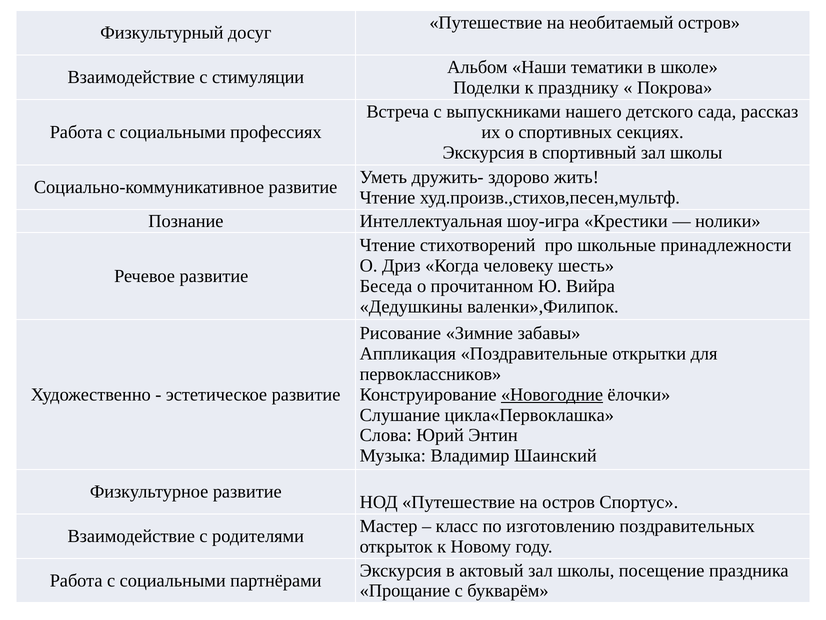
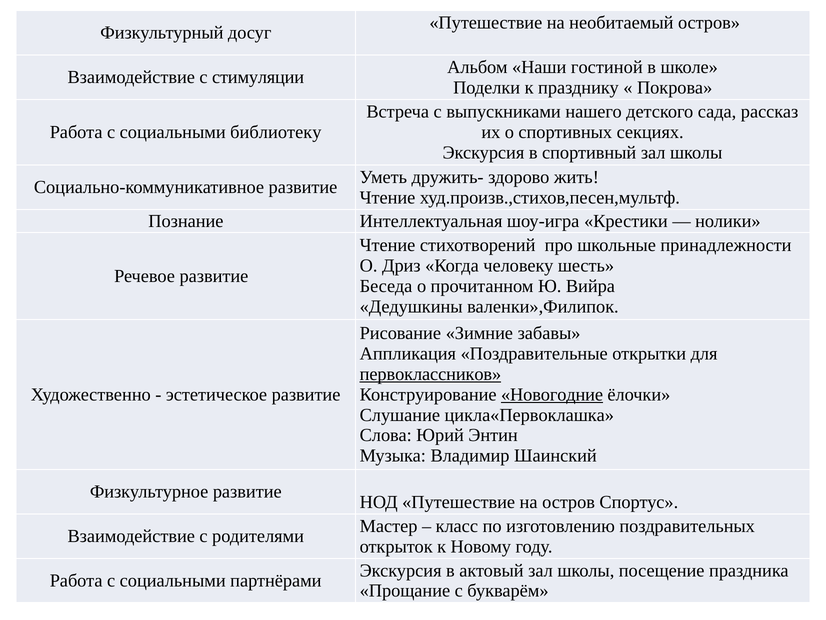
тематики: тематики -> гостиной
профессиях: профессиях -> библиотеку
первоклассников underline: none -> present
